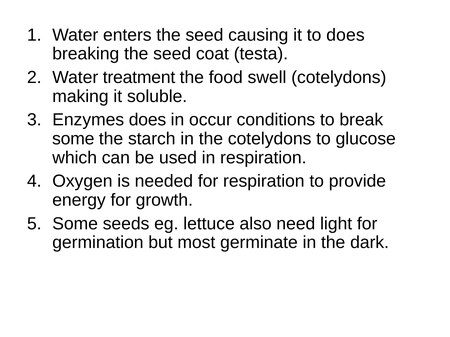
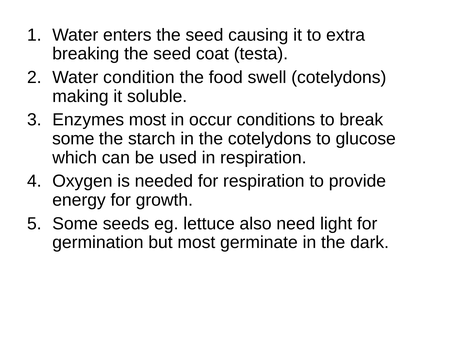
to does: does -> extra
treatment: treatment -> condition
Enzymes does: does -> most
